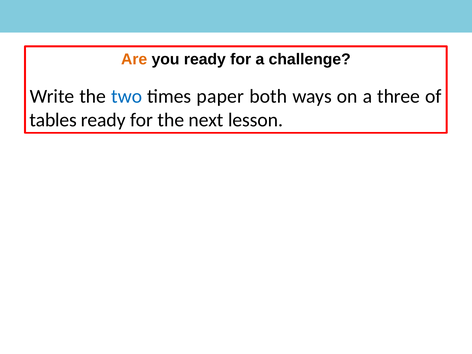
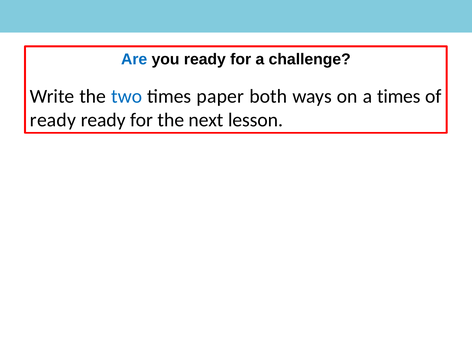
Are colour: orange -> blue
a three: three -> times
tables at (53, 120): tables -> ready
